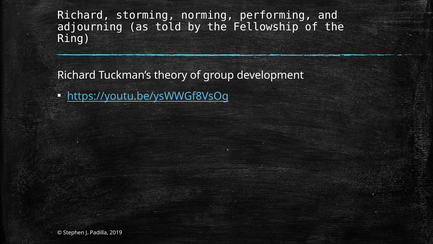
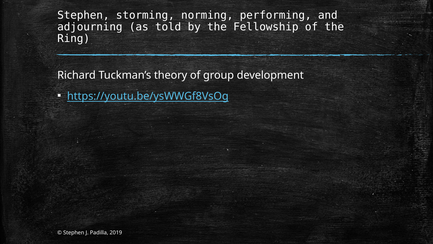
Richard at (83, 15): Richard -> Stephen
